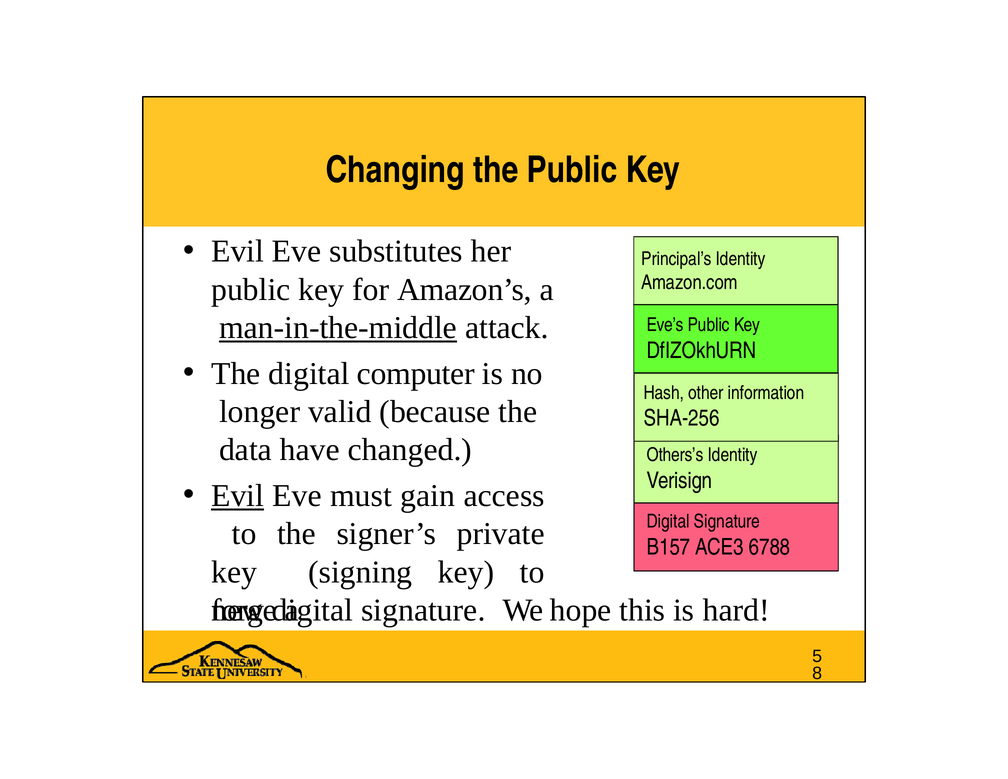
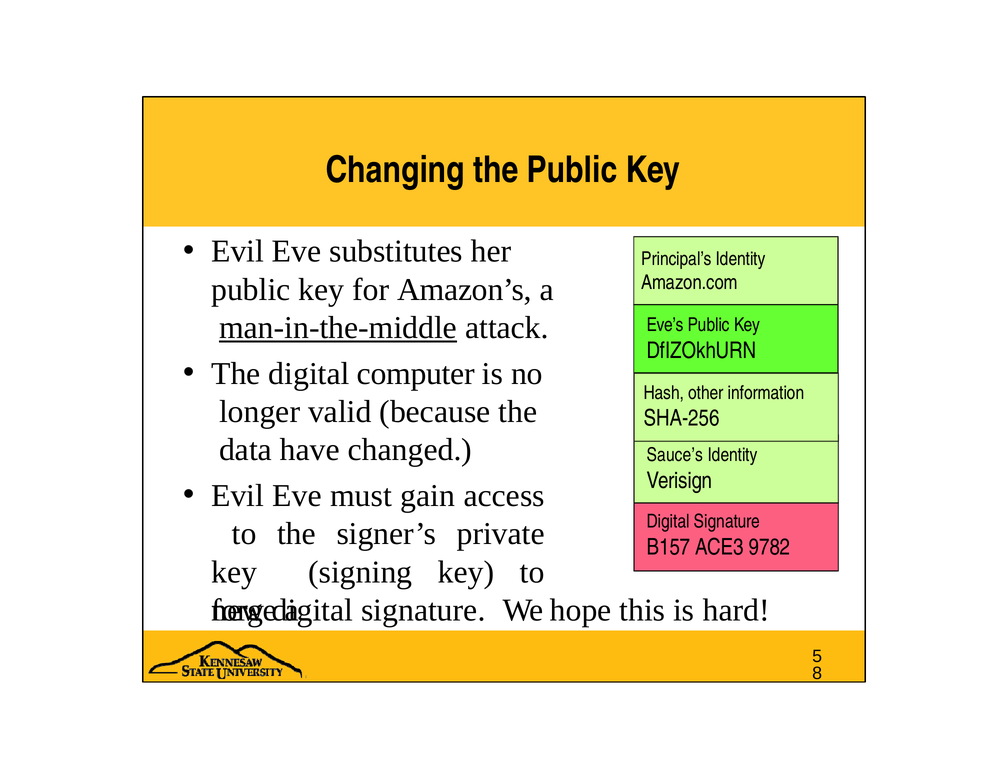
Others’s: Others’s -> Sauce’s
Evil at (238, 496) underline: present -> none
6788: 6788 -> 9782
